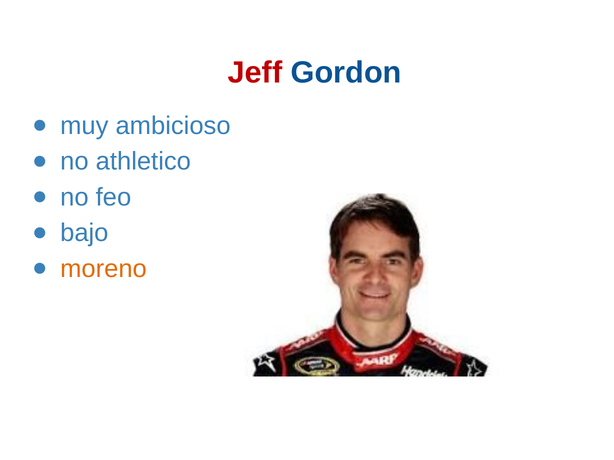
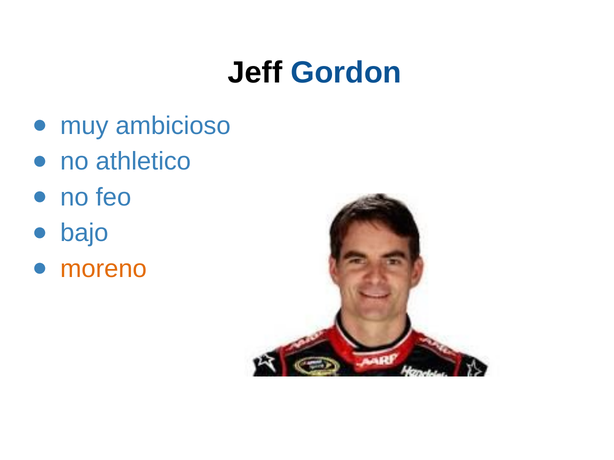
Jeff colour: red -> black
